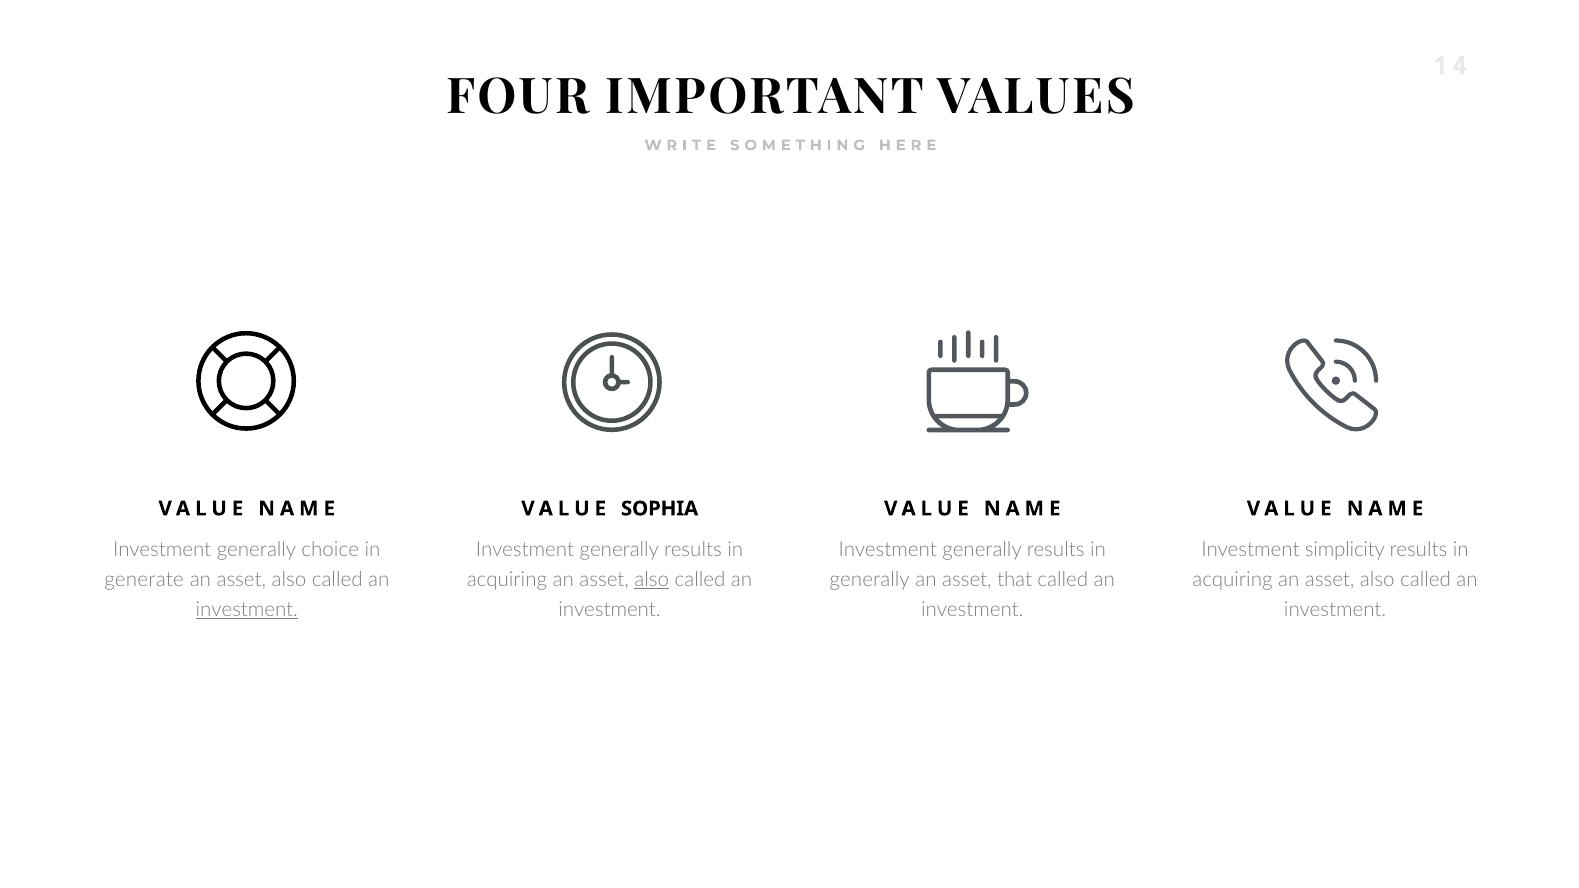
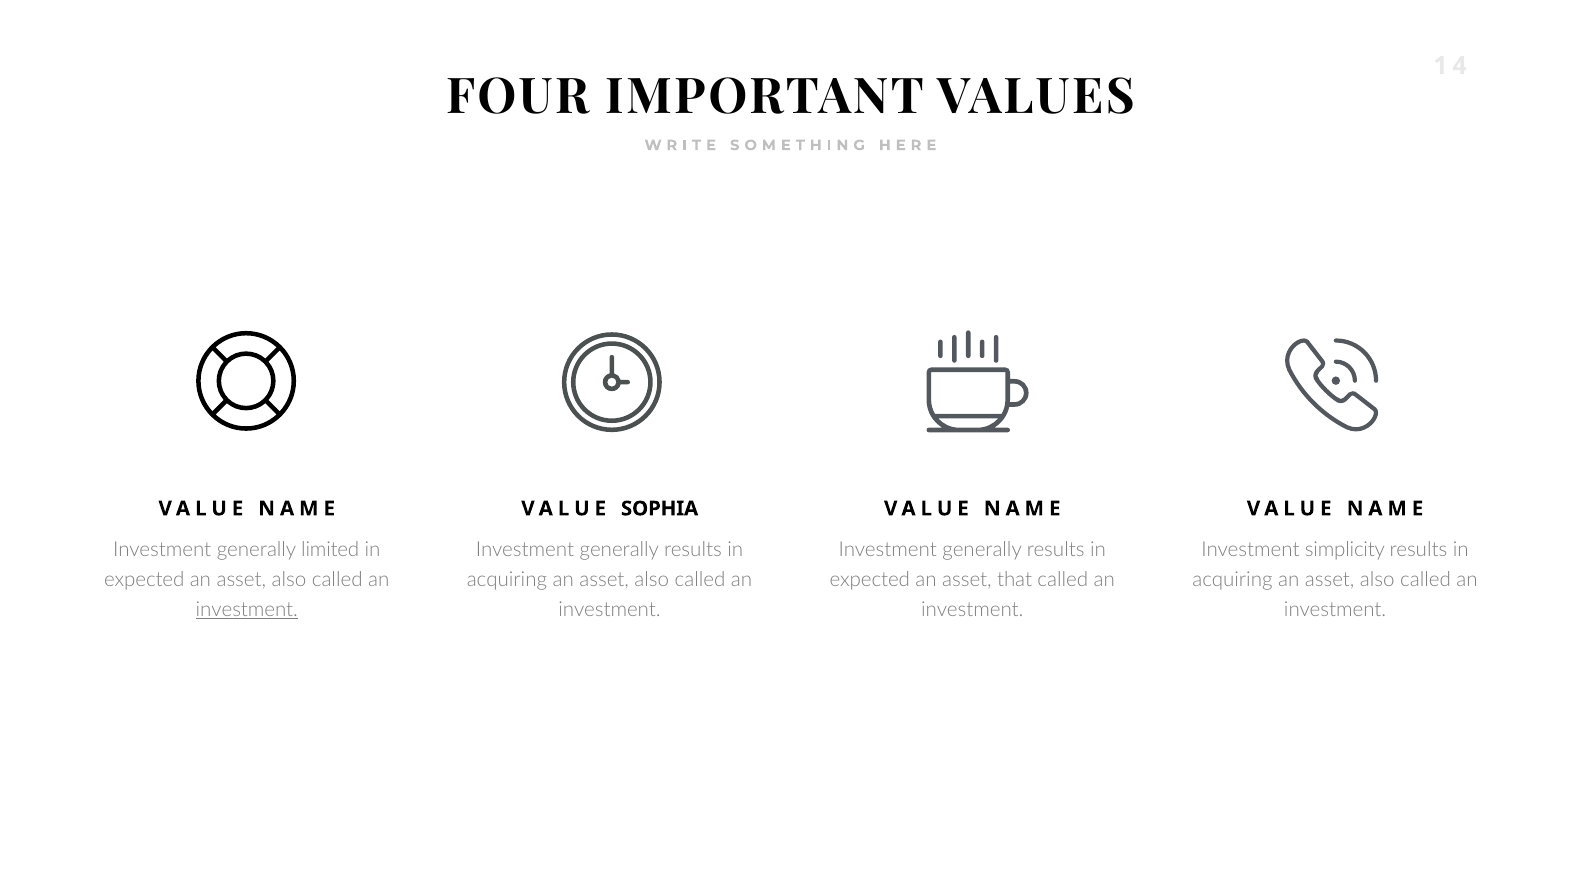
choice: choice -> limited
generate at (144, 580): generate -> expected
also at (652, 580) underline: present -> none
generally at (870, 580): generally -> expected
